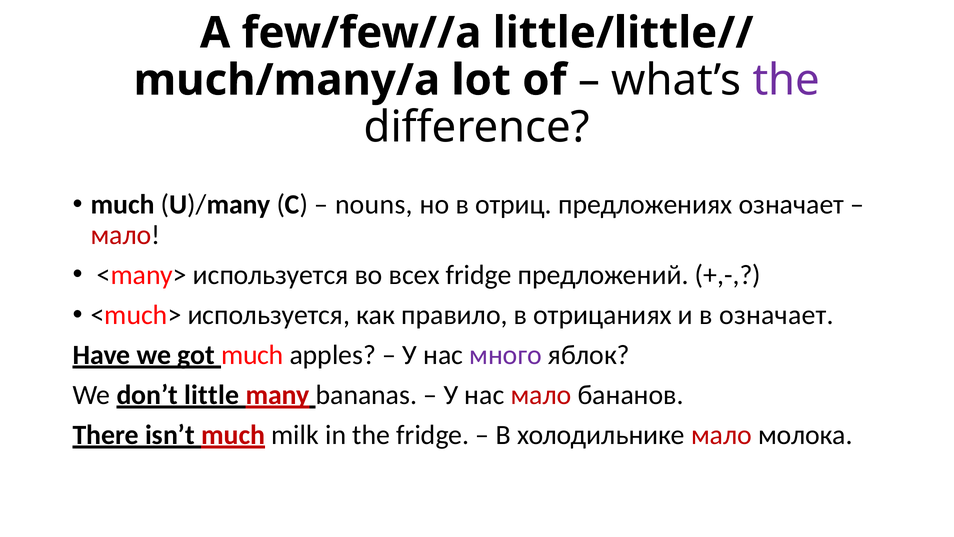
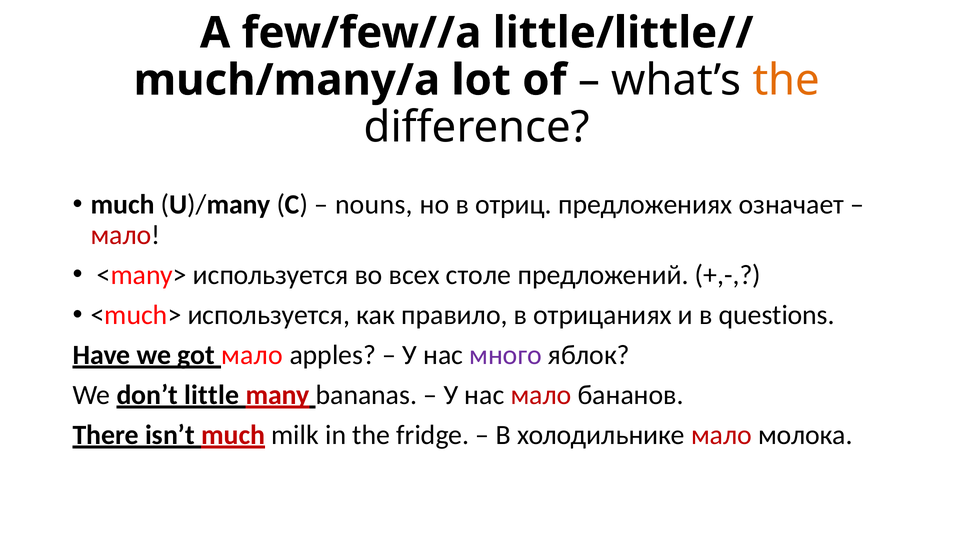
the at (786, 80) colour: purple -> orange
всех fridge: fridge -> столе
в означает: означает -> questions
got much: much -> мало
